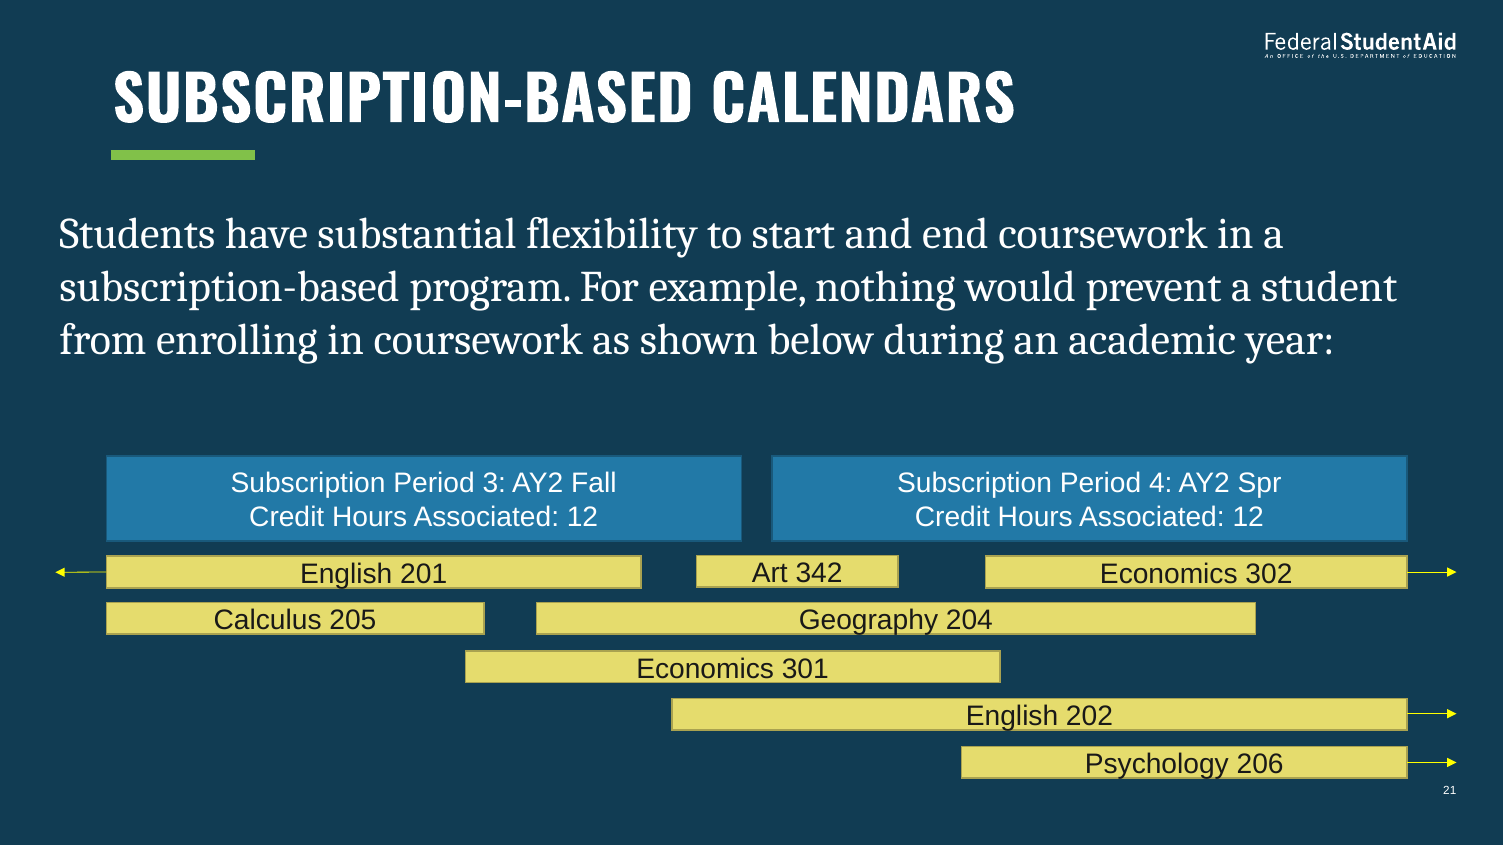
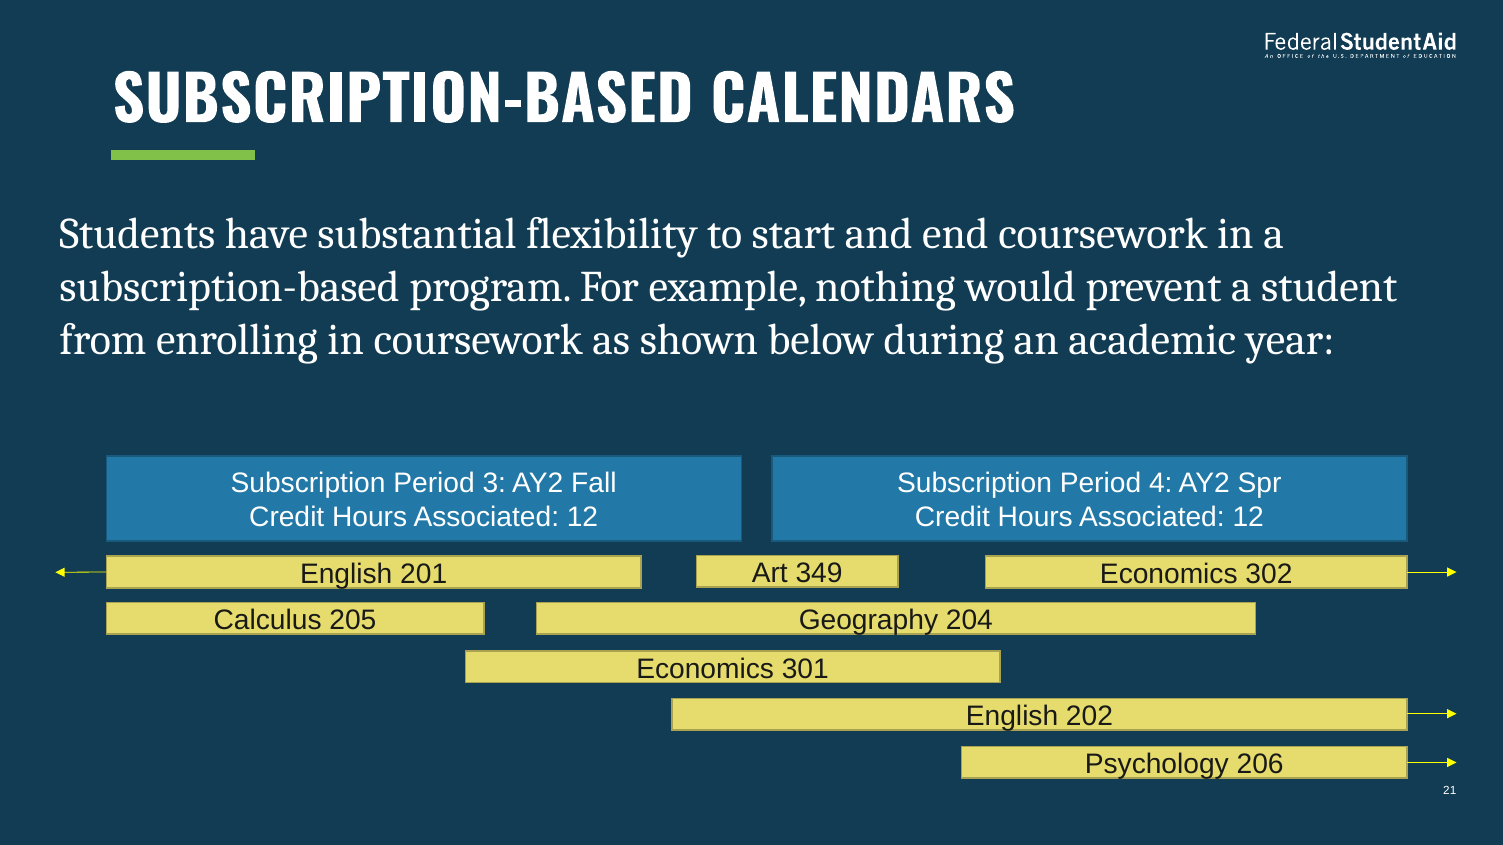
342: 342 -> 349
